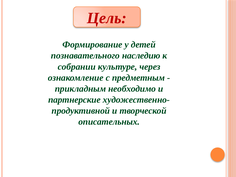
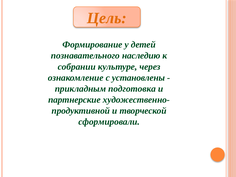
Цель colour: red -> orange
предметным: предметным -> установлены
необходимо: необходимо -> подготовка
описательных: описательных -> сформировали
